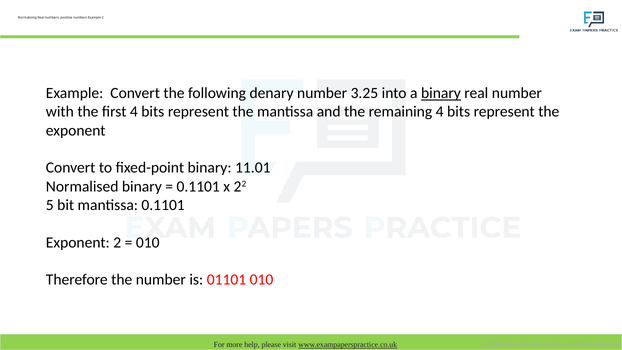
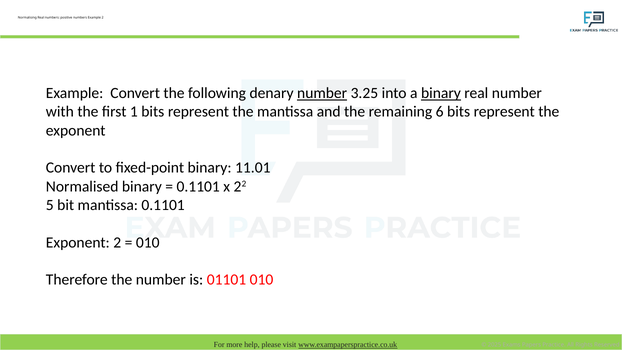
number at (322, 93) underline: none -> present
first 4: 4 -> 1
remaining 4: 4 -> 6
